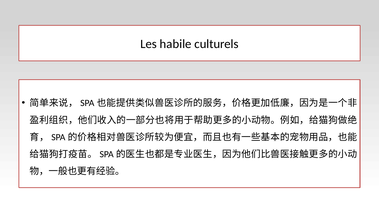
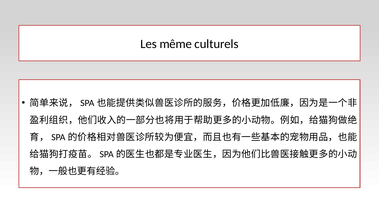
habile: habile -> même
